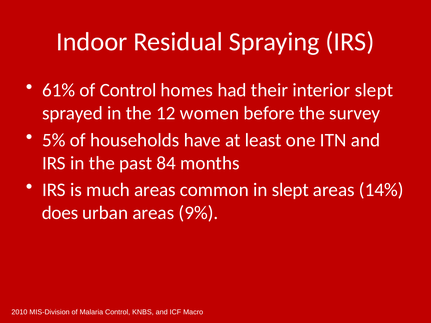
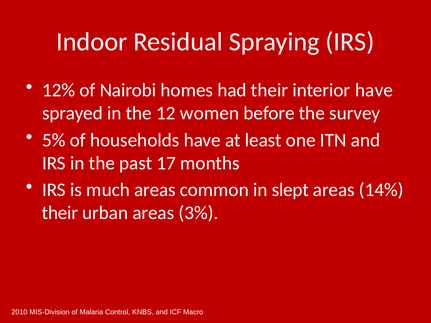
61%: 61% -> 12%
of Control: Control -> Nairobi
interior slept: slept -> have
84: 84 -> 17
does at (60, 213): does -> their
9%: 9% -> 3%
